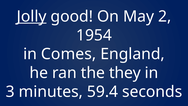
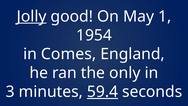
2: 2 -> 1
they: they -> only
59.4 underline: none -> present
